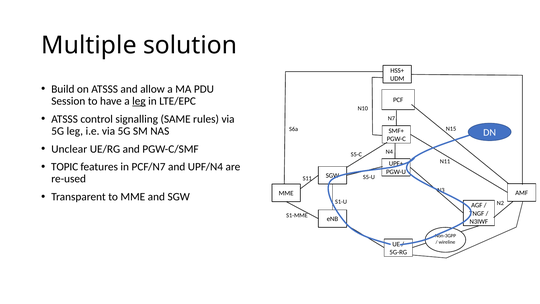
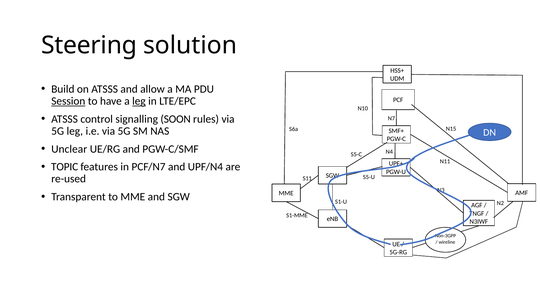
Multiple: Multiple -> Steering
Session underline: none -> present
SAME: SAME -> SOON
